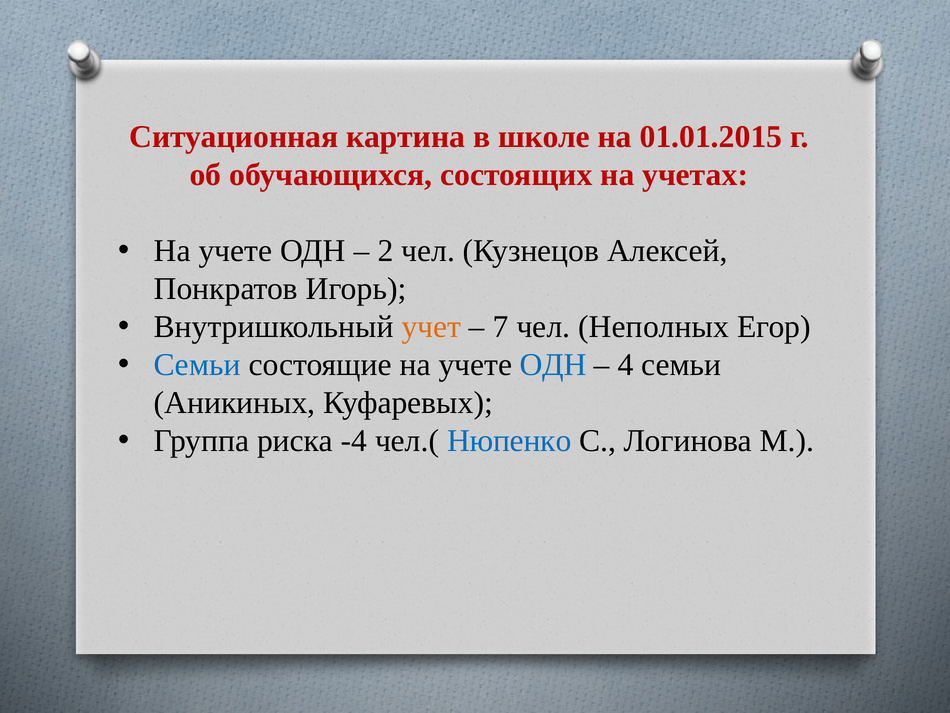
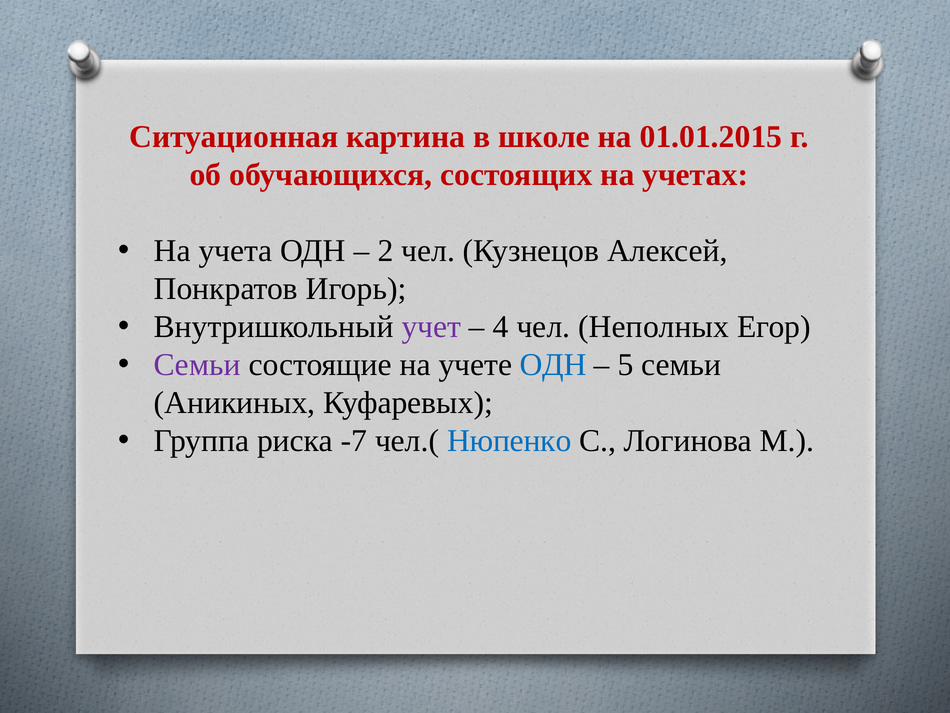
учете at (235, 251): учете -> учета
учет colour: orange -> purple
7: 7 -> 4
Семьи at (197, 365) colour: blue -> purple
4: 4 -> 5
-4: -4 -> -7
